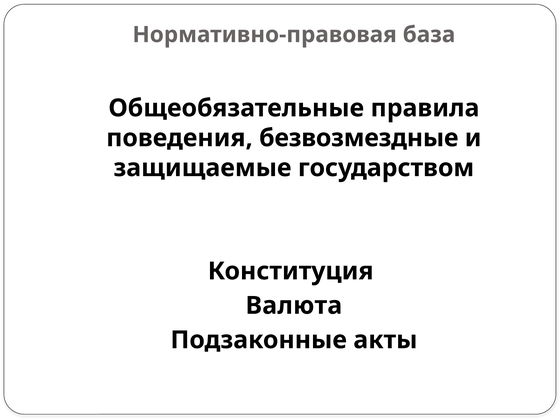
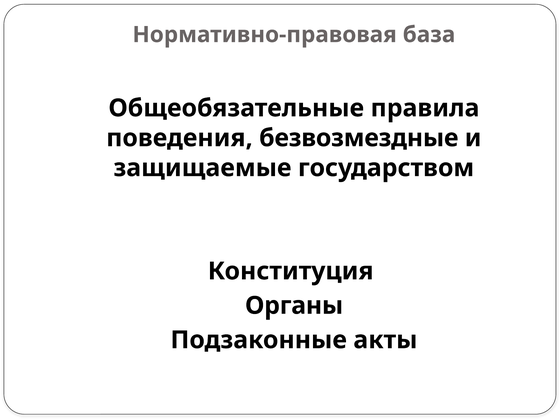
Валюта: Валюта -> Органы
